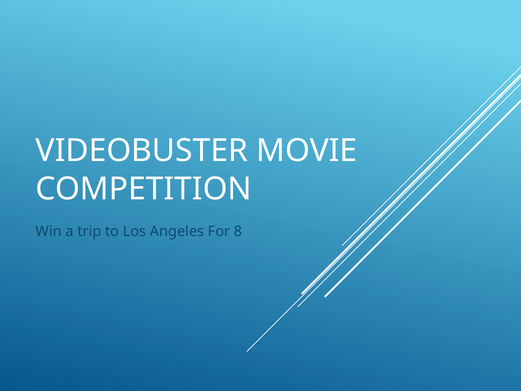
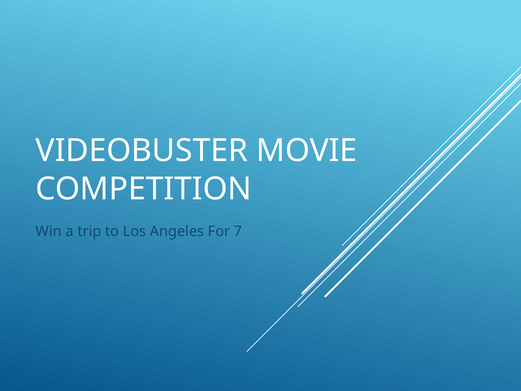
8: 8 -> 7
